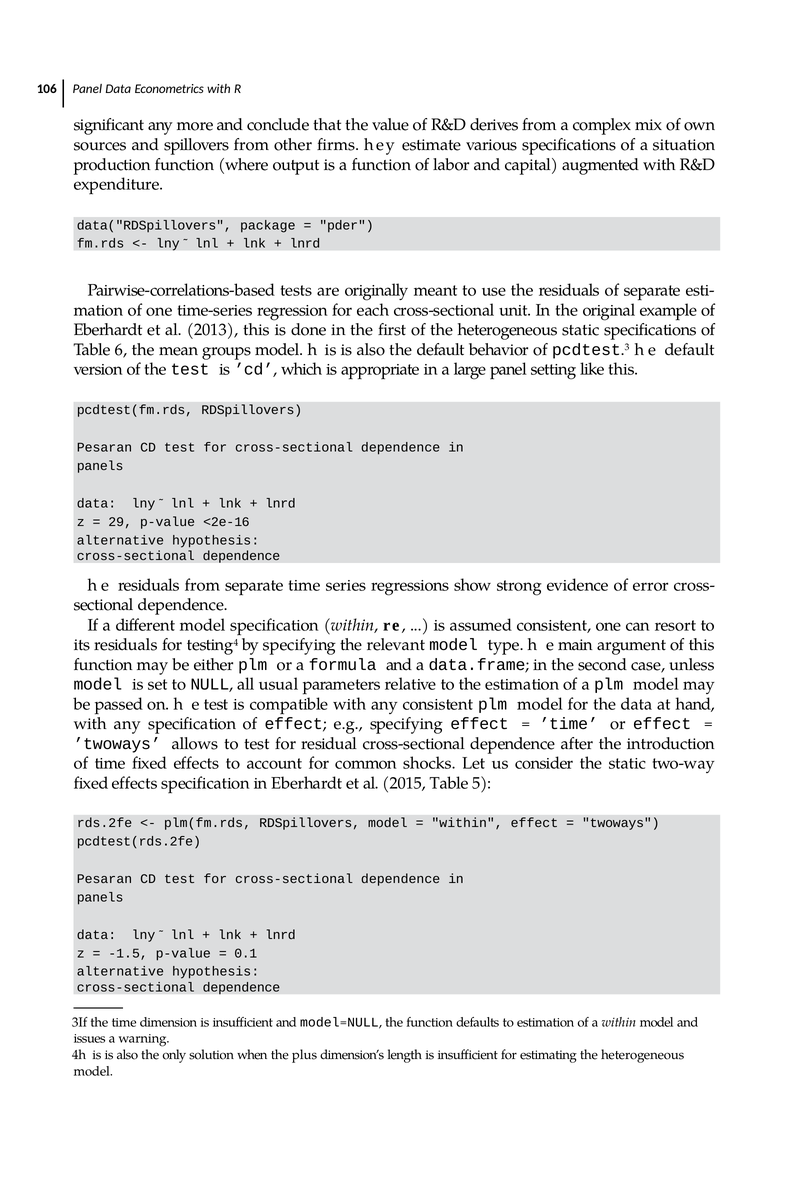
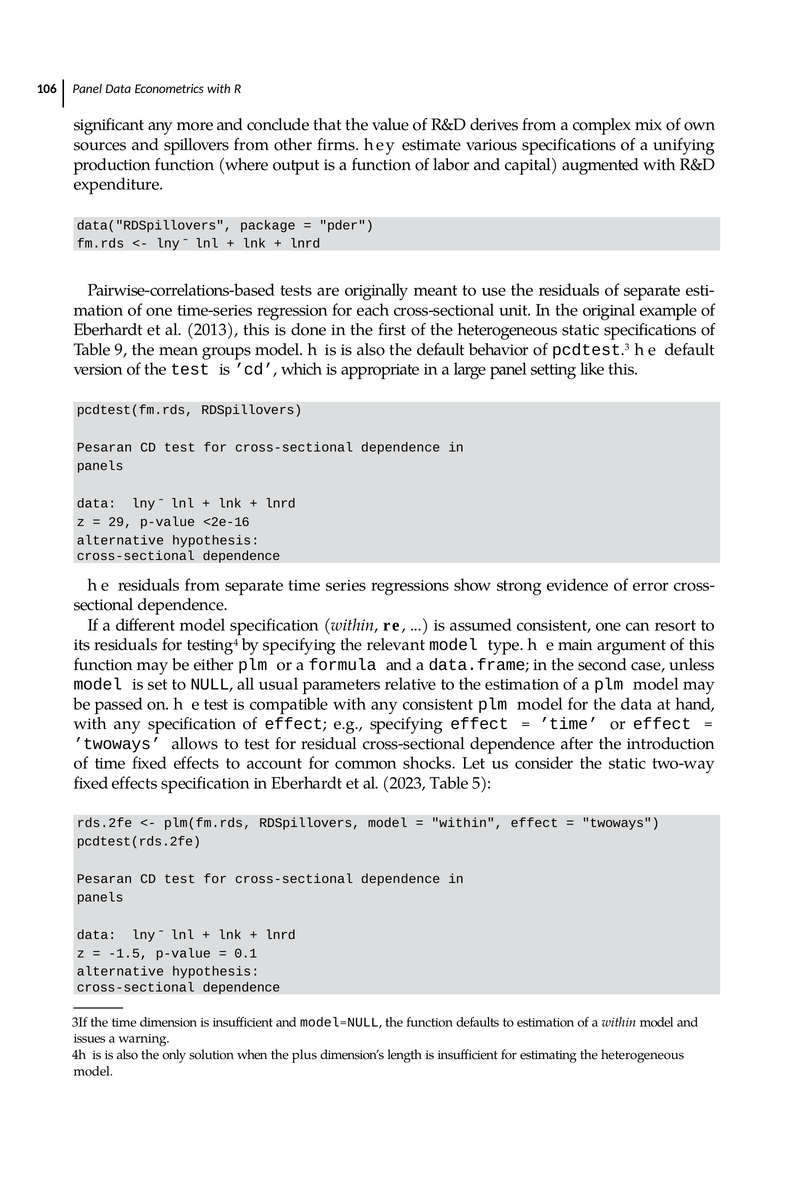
situation: situation -> unifying
6: 6 -> 9
2015: 2015 -> 2023
